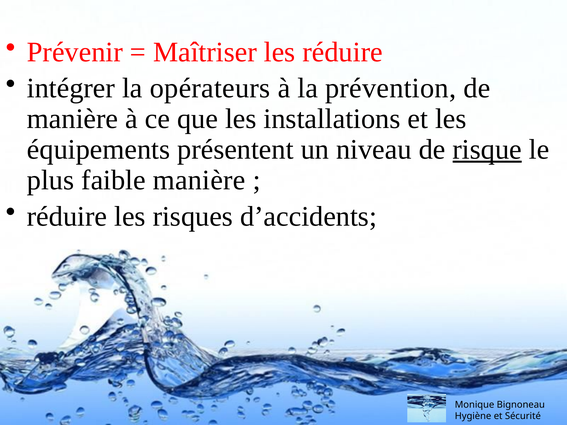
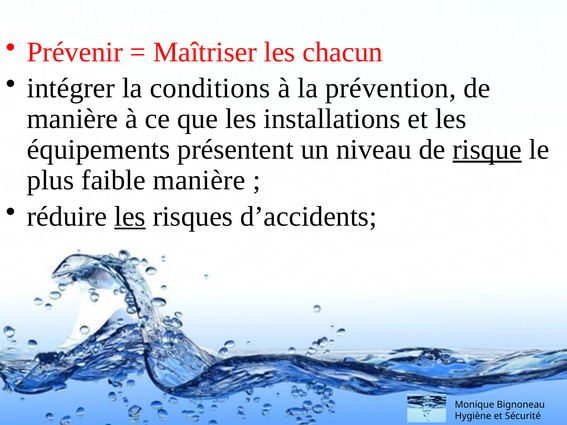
les réduire: réduire -> chacun
opérateurs: opérateurs -> conditions
les at (130, 217) underline: none -> present
